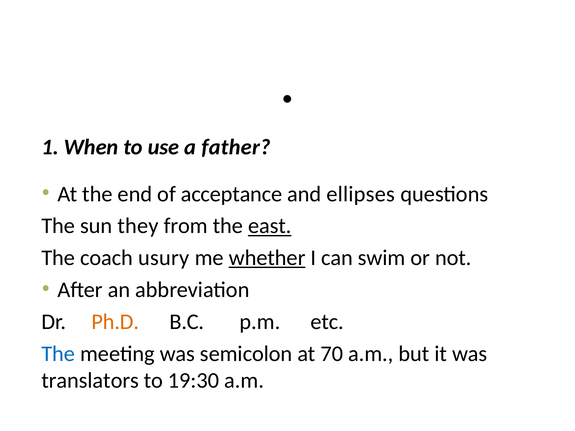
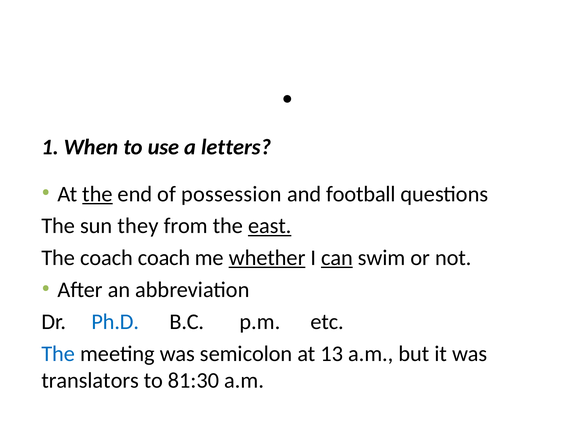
father: father -> letters
the at (97, 194) underline: none -> present
acceptance: acceptance -> possession
ellipses: ellipses -> football
coach usury: usury -> coach
can underline: none -> present
Ph.D colour: orange -> blue
70: 70 -> 13
19:30: 19:30 -> 81:30
